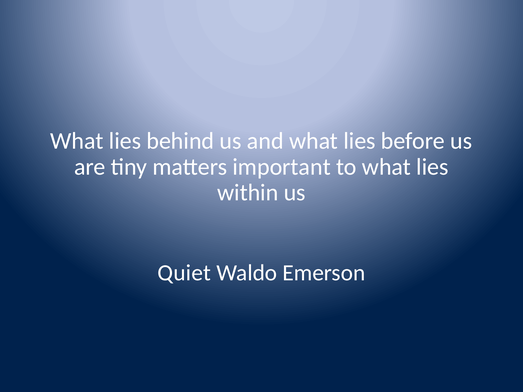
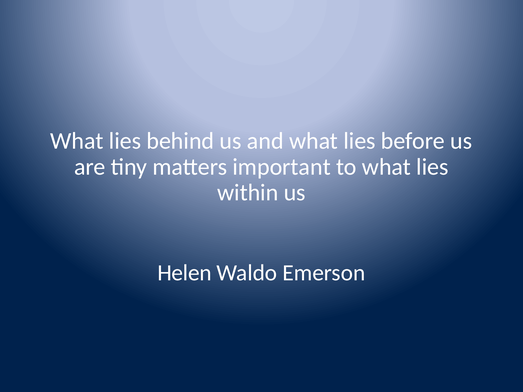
Quiet: Quiet -> Helen
